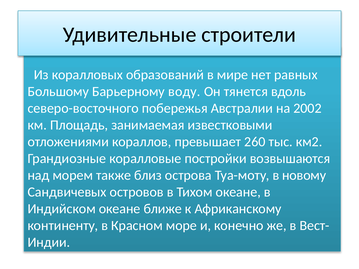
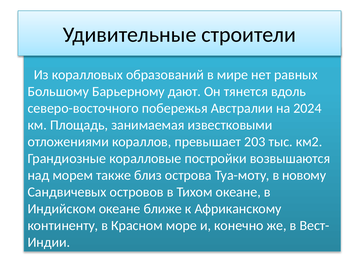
воду: воду -> дают
2002: 2002 -> 2024
260: 260 -> 203
